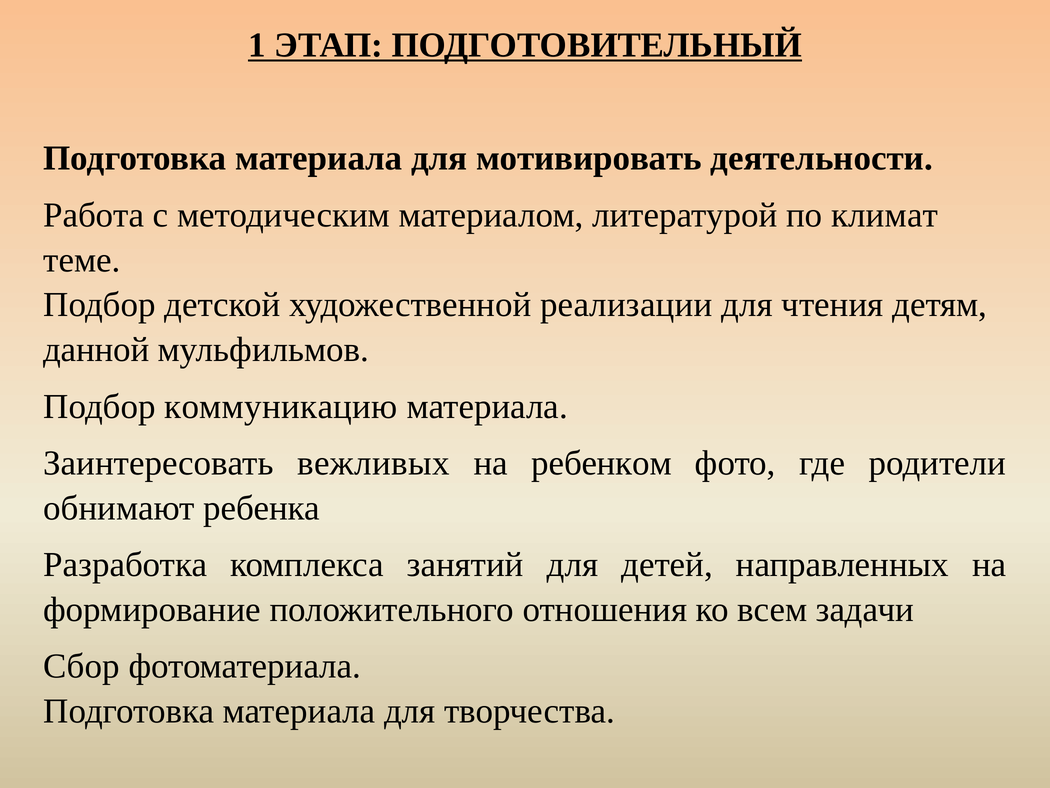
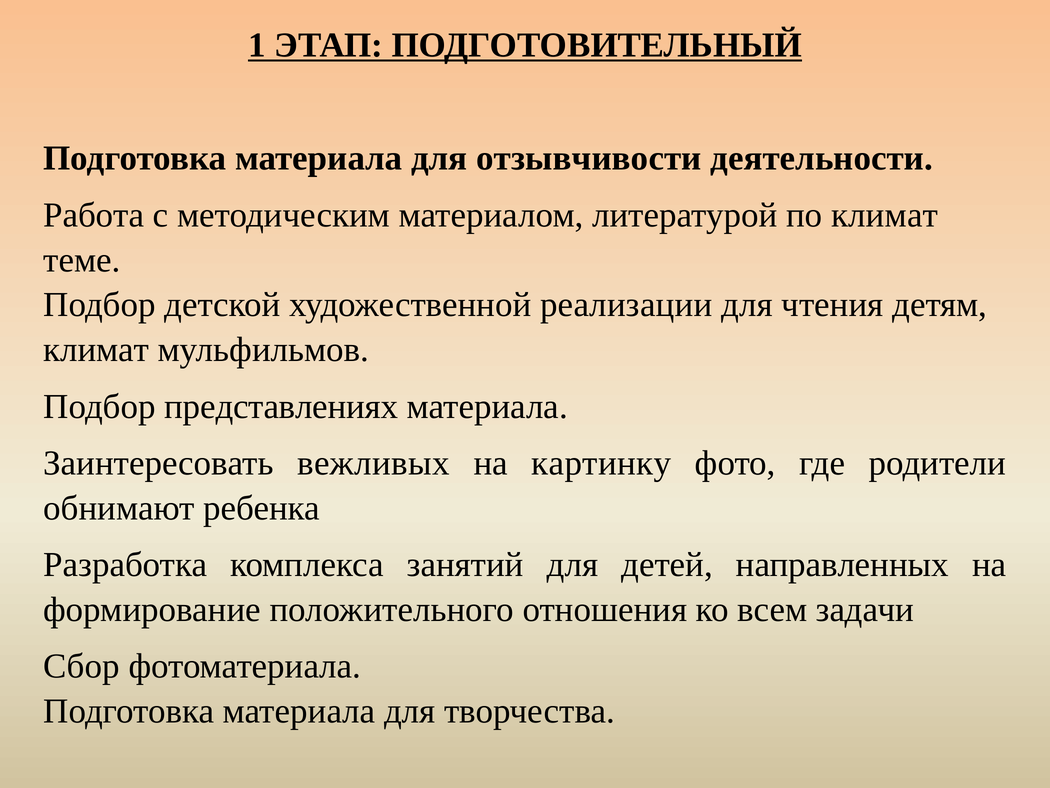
мотивировать: мотивировать -> отзывчивости
данной at (96, 350): данной -> климат
коммуникацию: коммуникацию -> представлениях
ребенком: ребенком -> картинку
